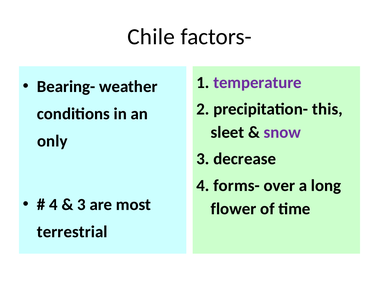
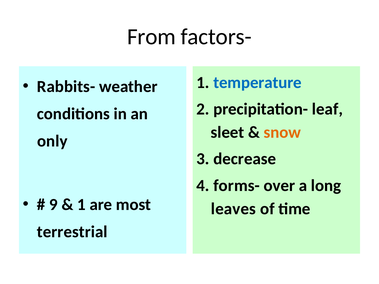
Chile: Chile -> From
temperature colour: purple -> blue
Bearing-: Bearing- -> Rabbits-
this: this -> leaf
snow colour: purple -> orange
4 at (53, 205): 4 -> 9
3 at (81, 205): 3 -> 1
flower: flower -> leaves
